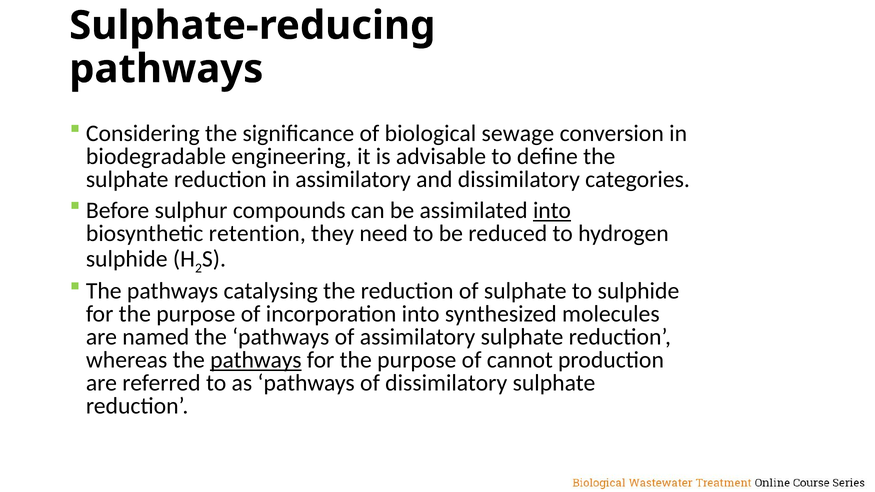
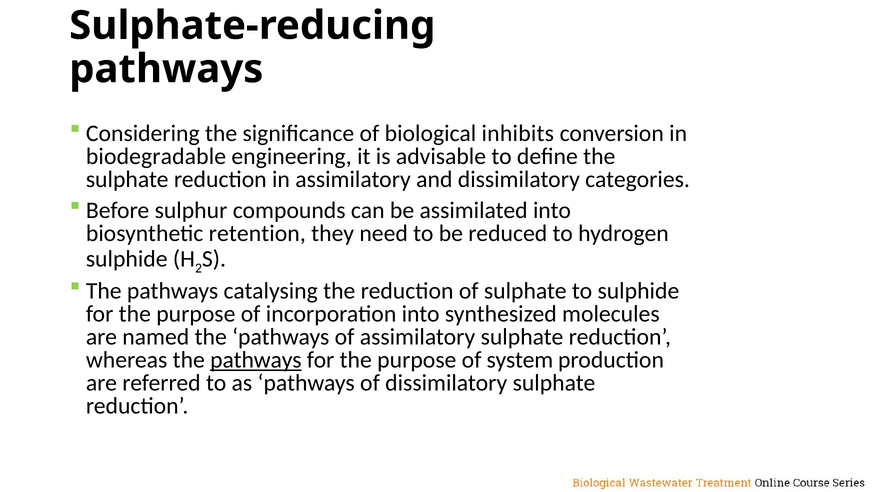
sewage: sewage -> inhibits
into at (552, 211) underline: present -> none
cannot: cannot -> system
